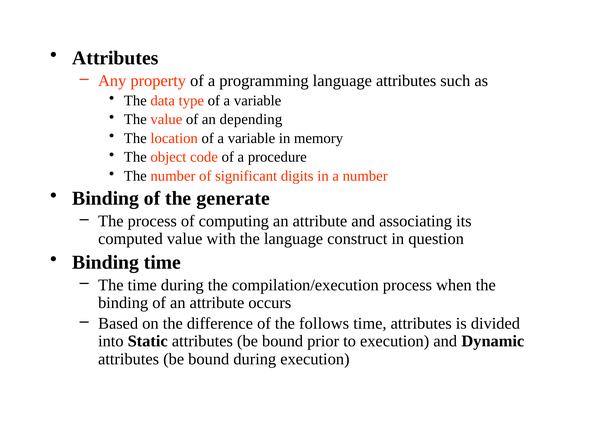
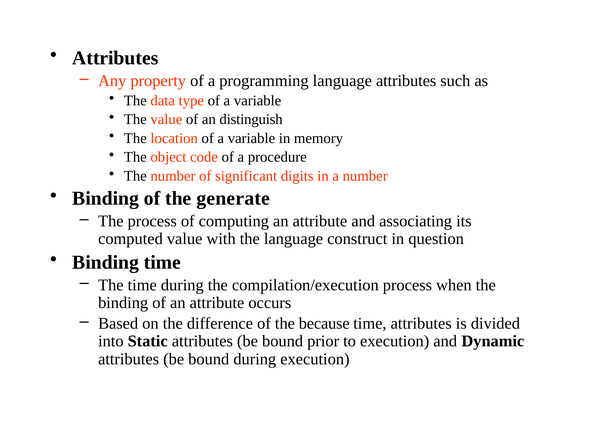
depending: depending -> distinguish
follows: follows -> because
